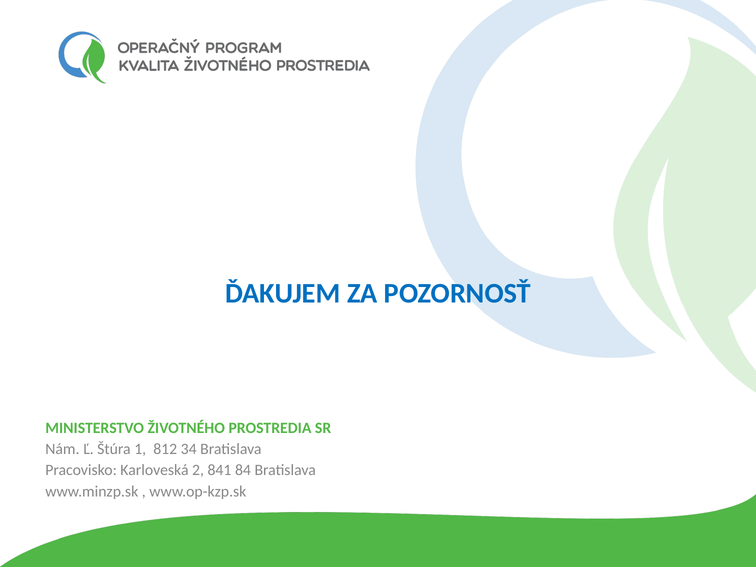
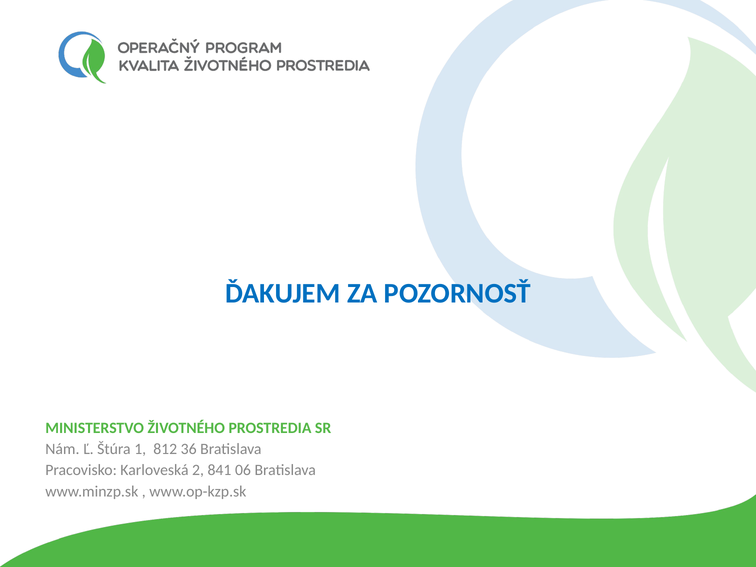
34: 34 -> 36
84: 84 -> 06
